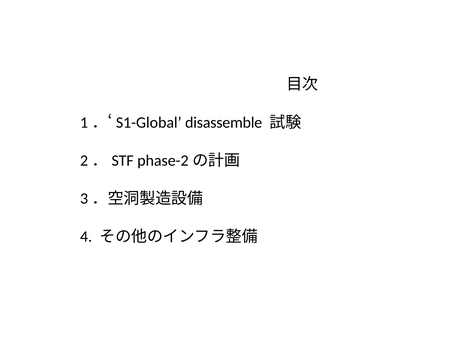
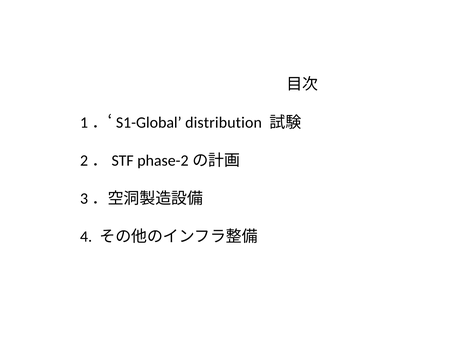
disassemble: disassemble -> distribution
